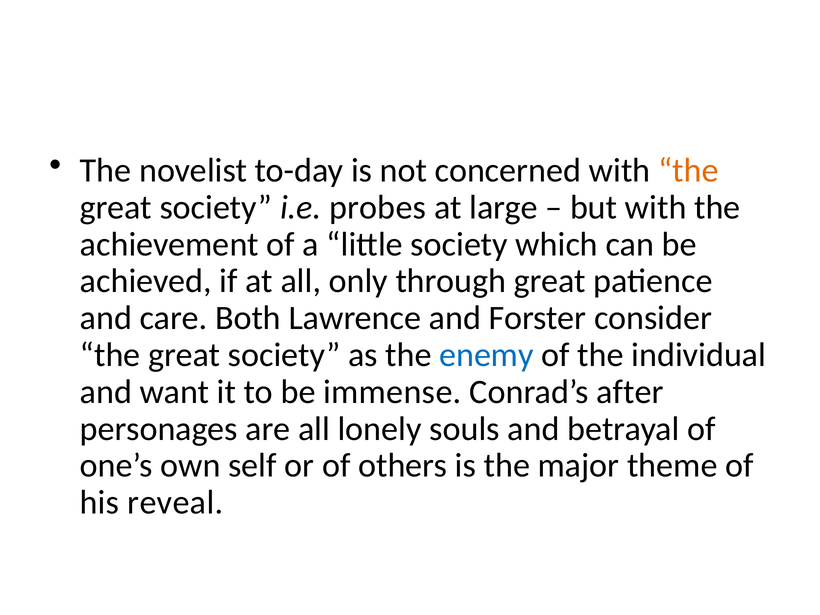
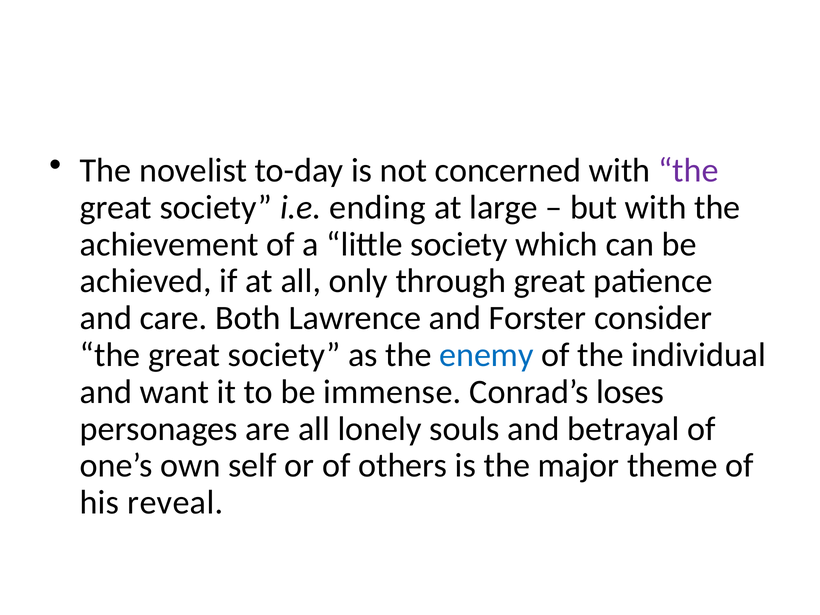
the at (688, 170) colour: orange -> purple
probes: probes -> ending
after: after -> loses
